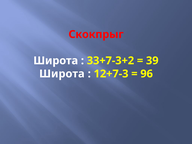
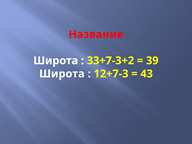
Скокпрыг: Скокпрыг -> Название
96: 96 -> 43
